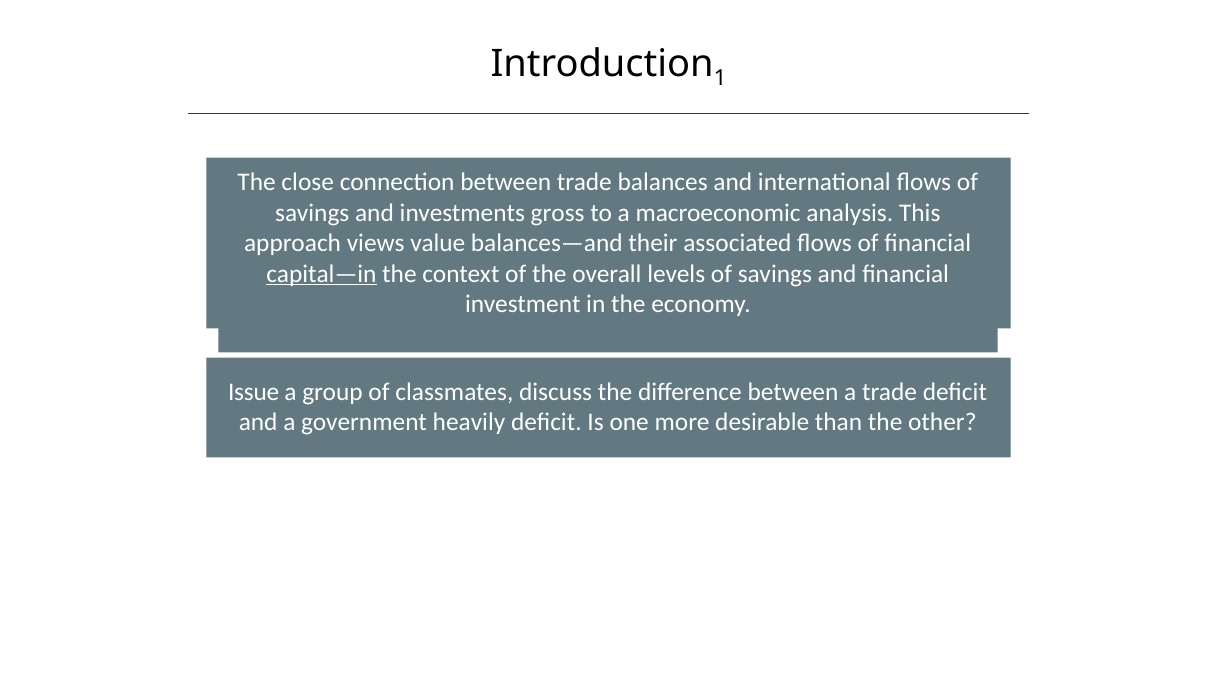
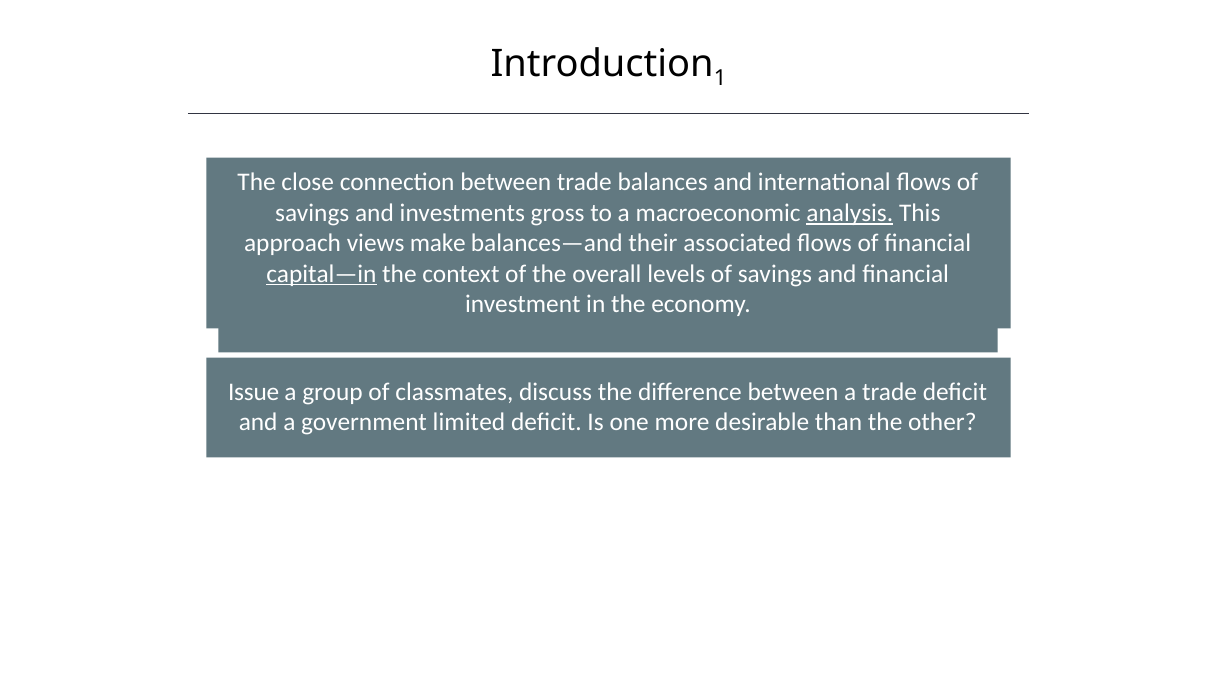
analysis underline: none -> present
value: value -> make
heavily: heavily -> limited
